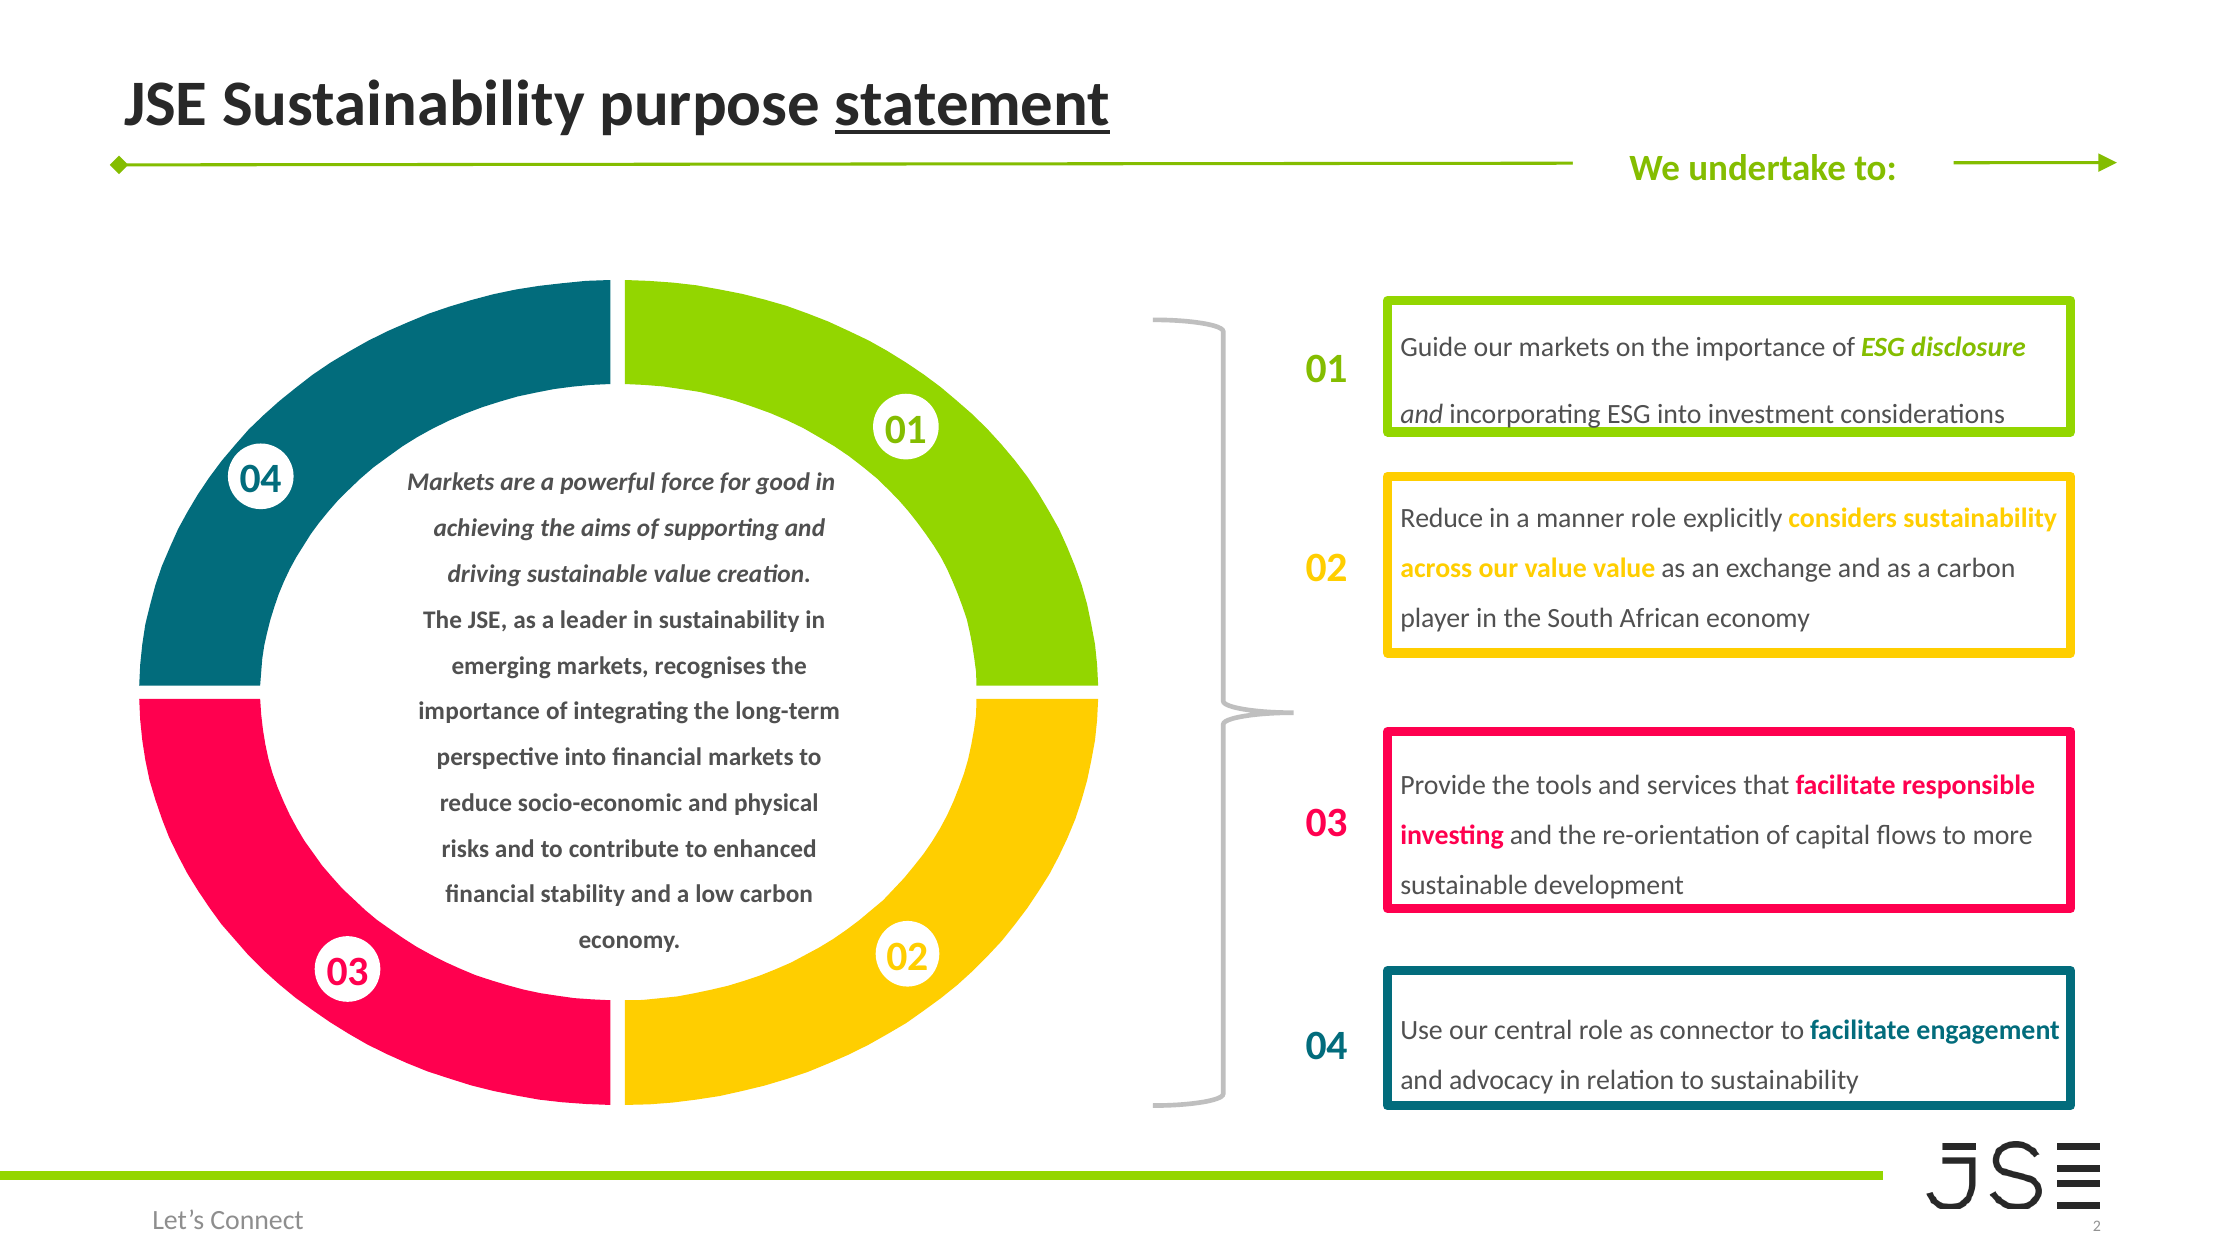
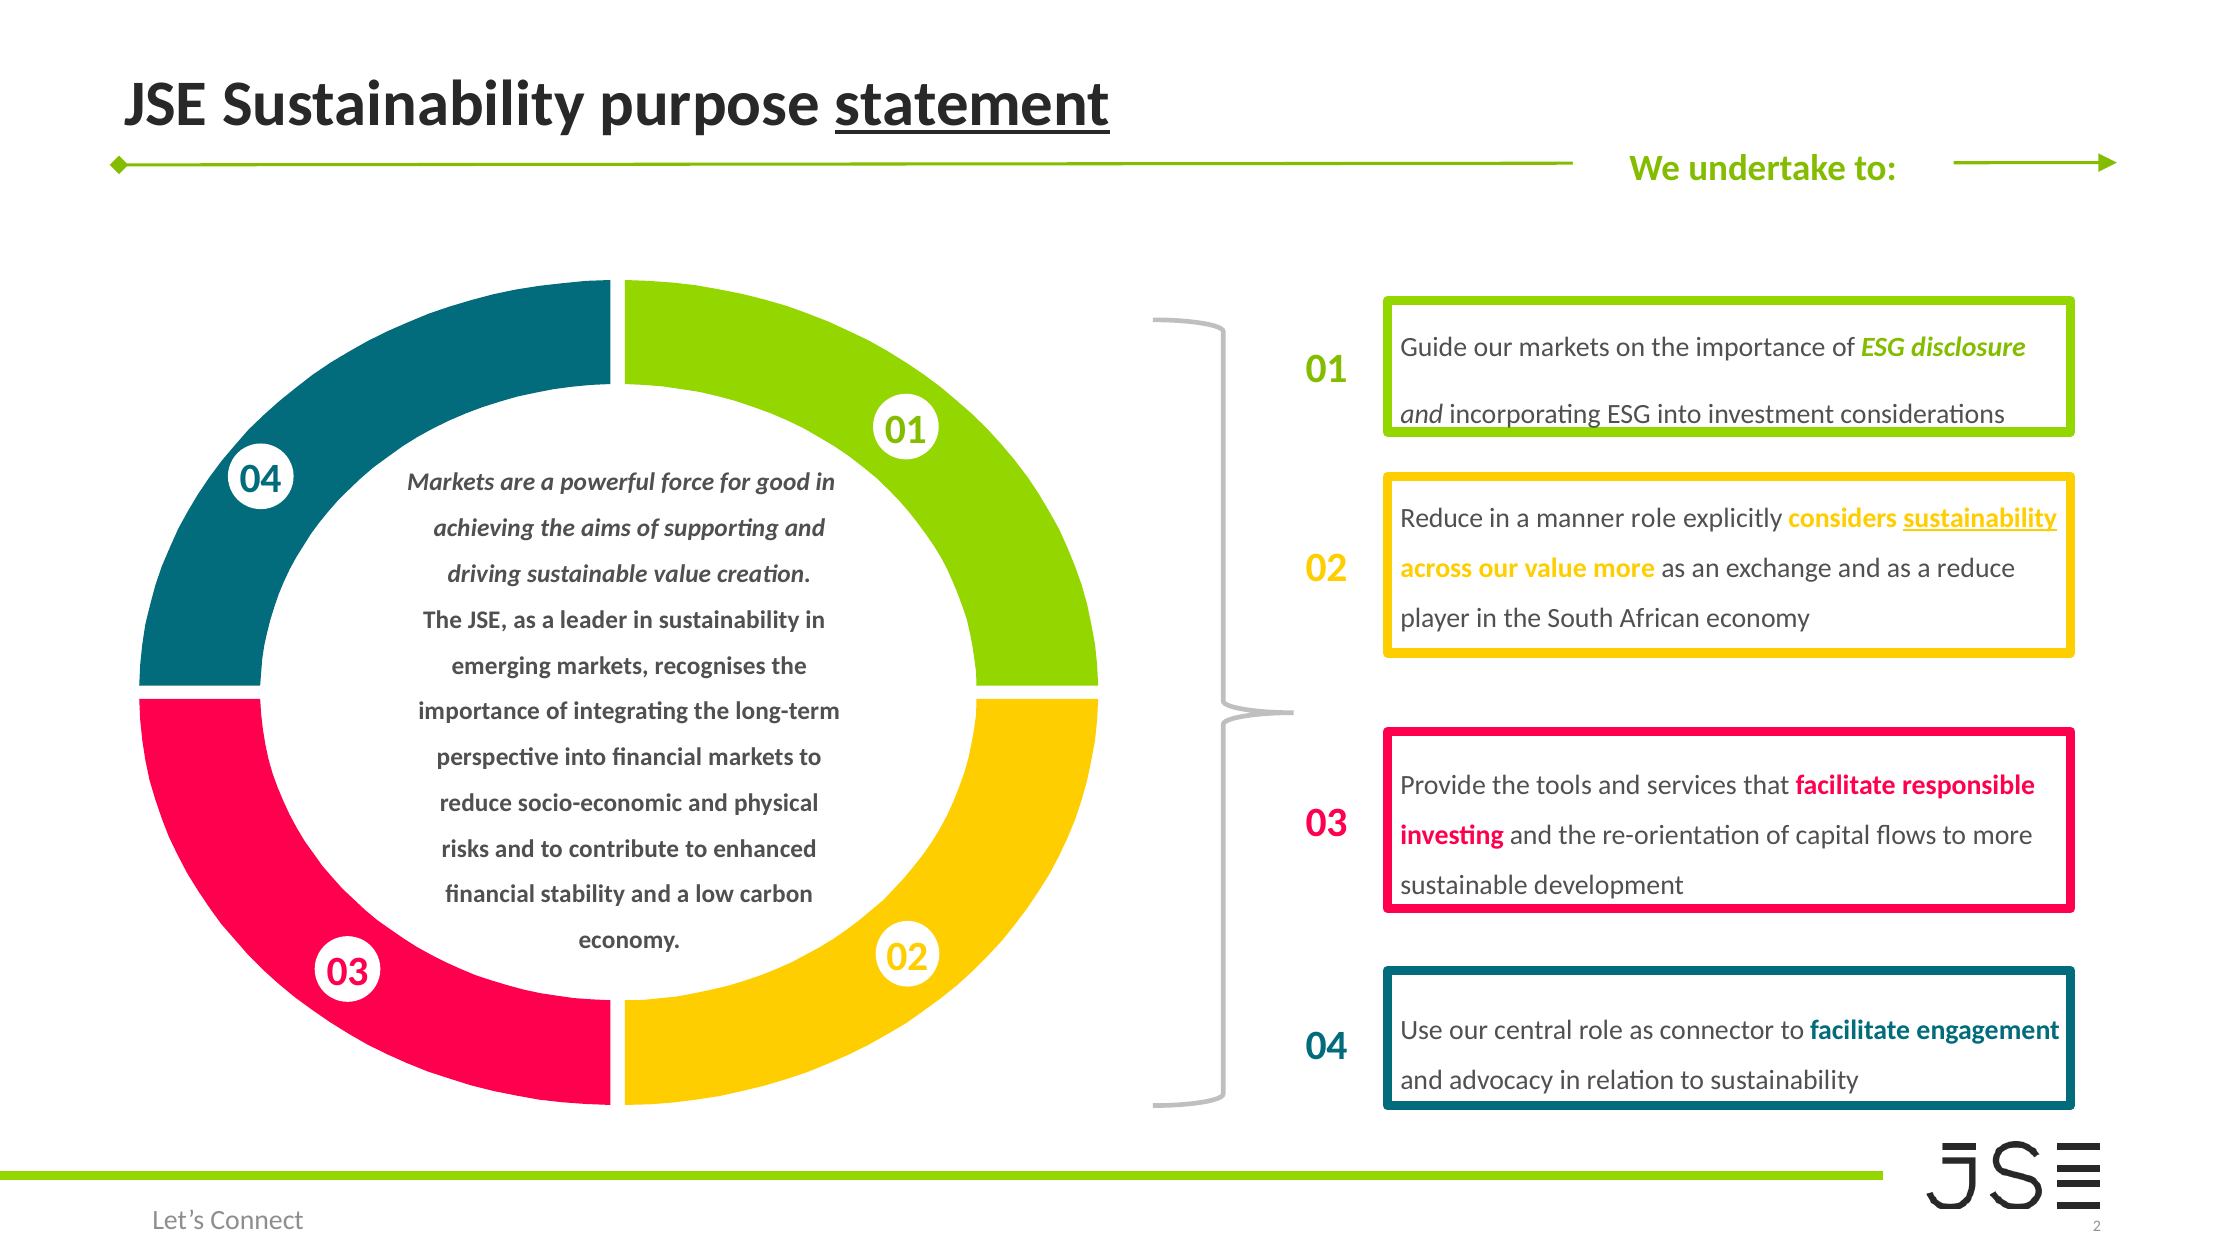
sustainability at (1980, 518) underline: none -> present
value value: value -> more
a carbon: carbon -> reduce
